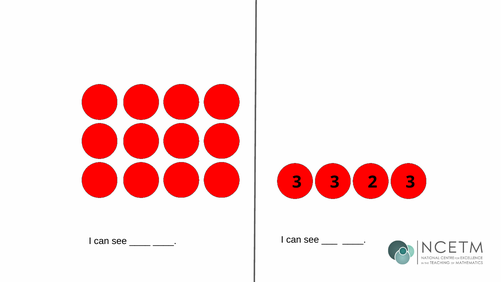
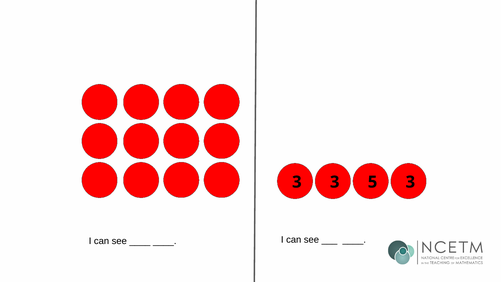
2: 2 -> 5
